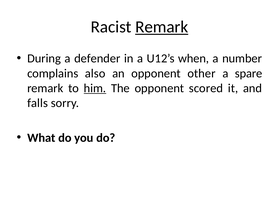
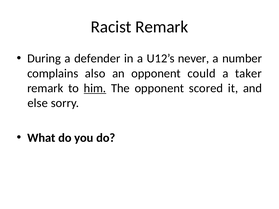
Remark at (162, 27) underline: present -> none
when: when -> never
other: other -> could
spare: spare -> taker
falls: falls -> else
